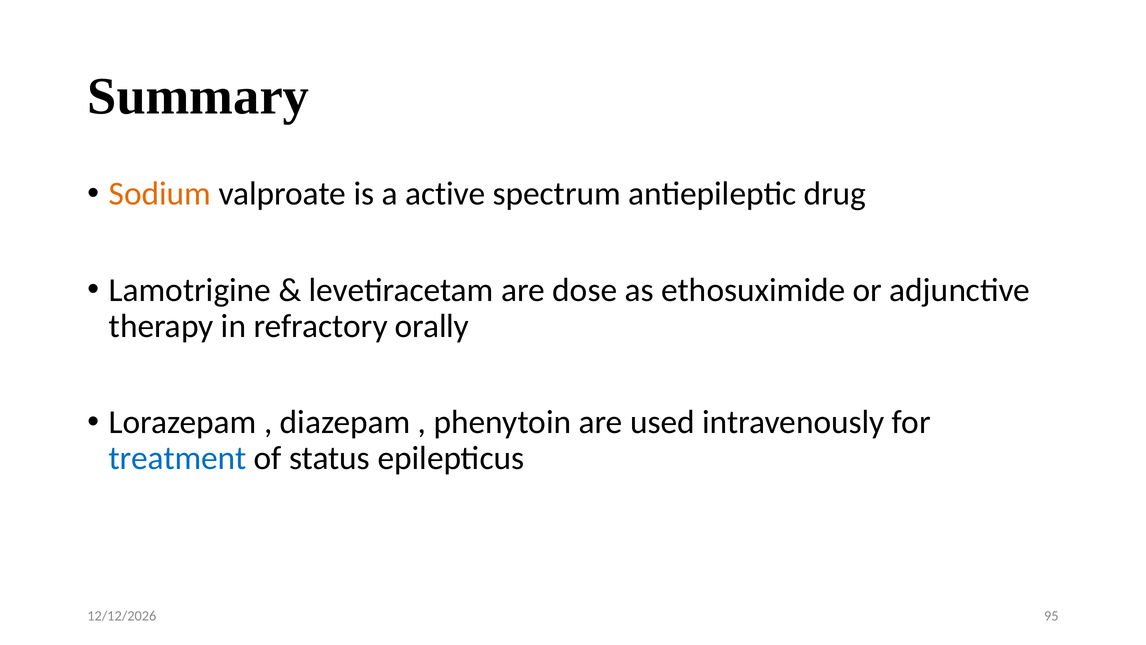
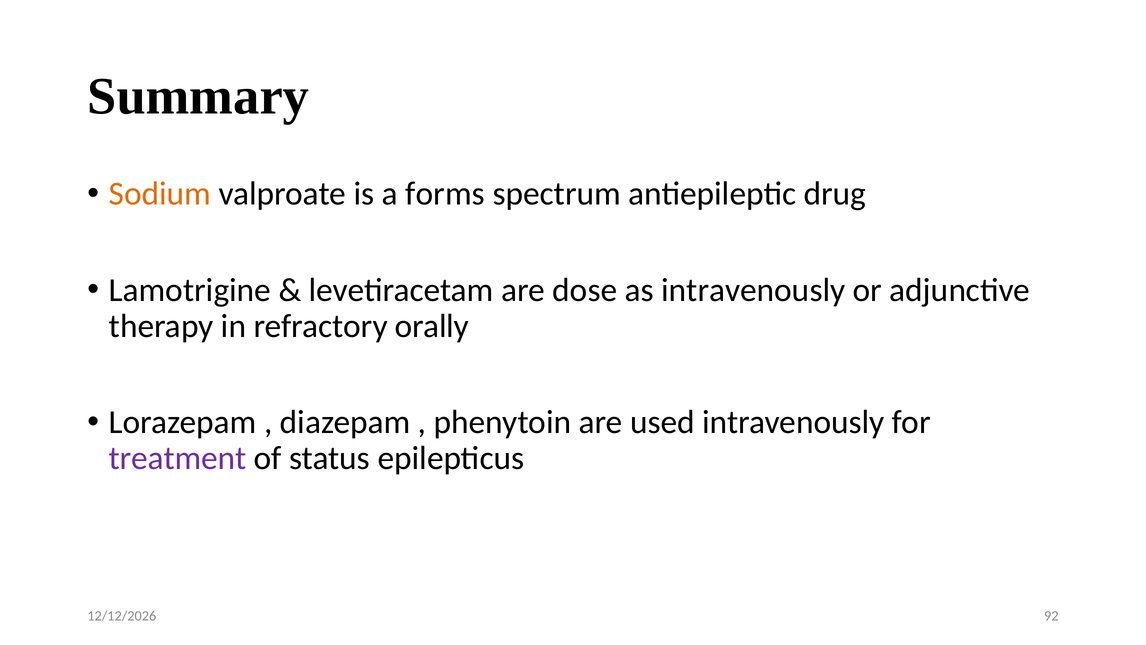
active: active -> forms
as ethosuximide: ethosuximide -> intravenously
treatment colour: blue -> purple
95: 95 -> 92
